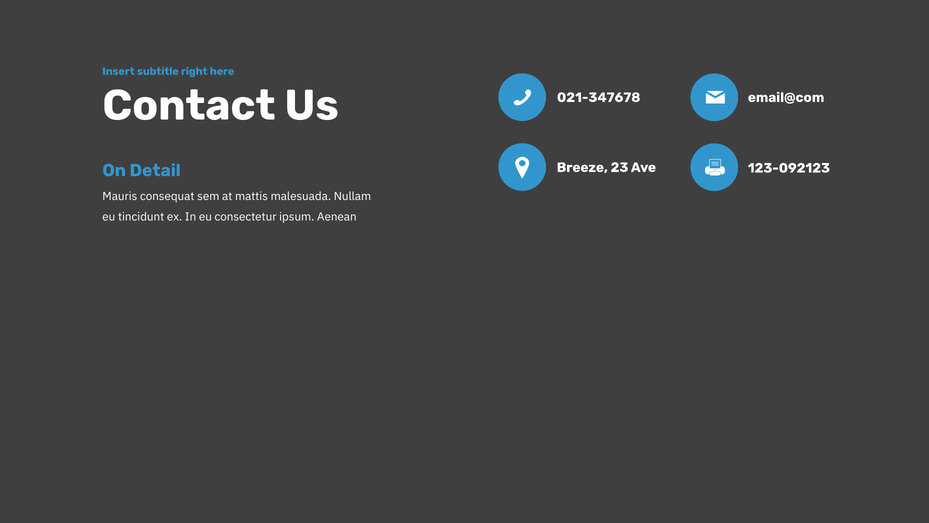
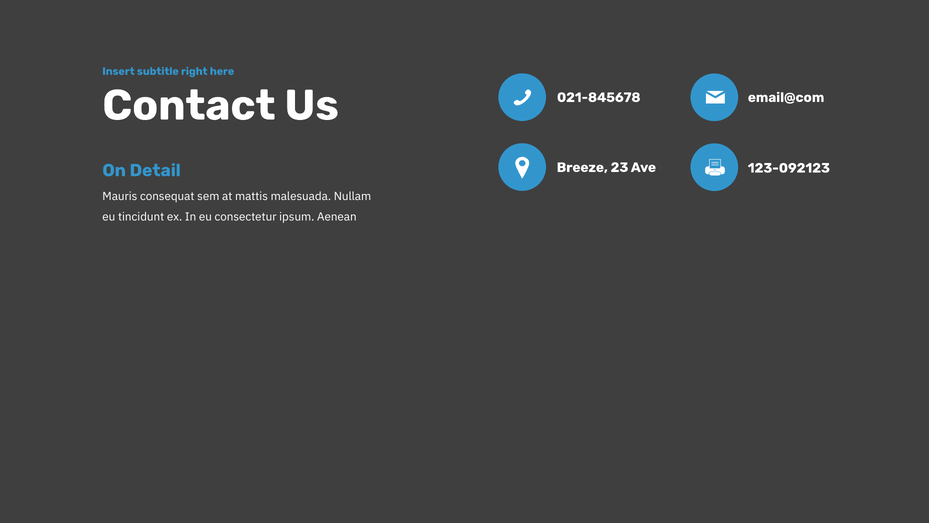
021-347678: 021-347678 -> 021-845678
